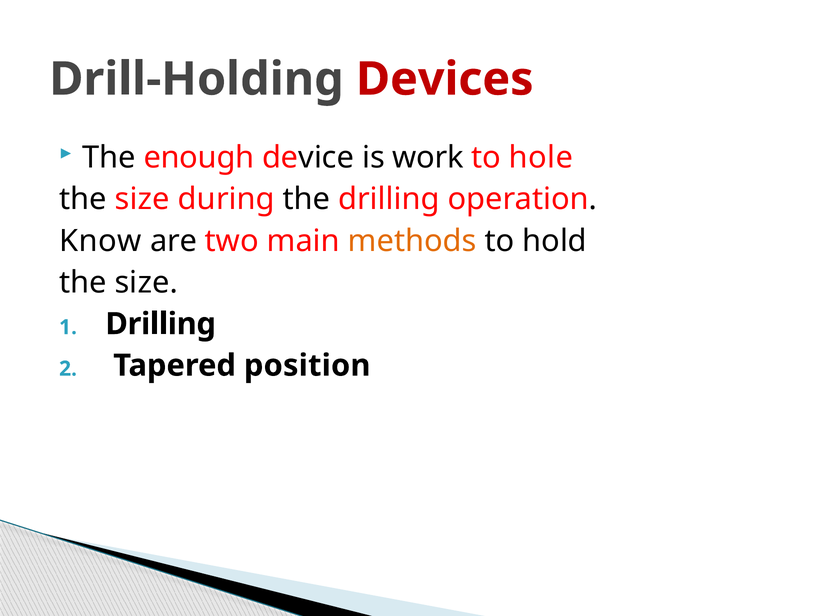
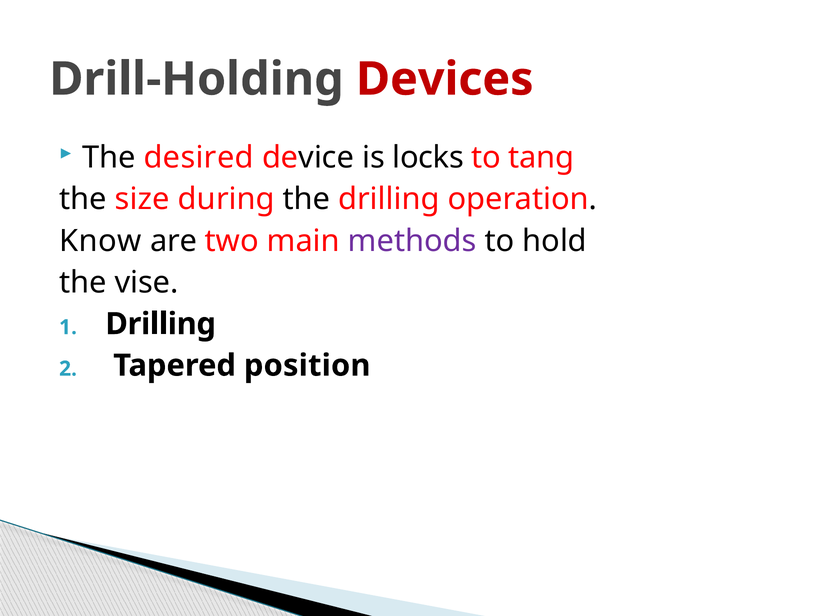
enough: enough -> desired
work: work -> locks
hole: hole -> tang
methods colour: orange -> purple
size at (146, 283): size -> vise
